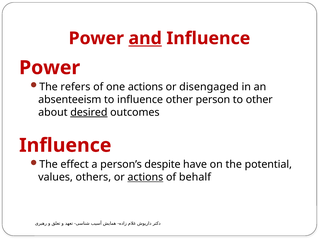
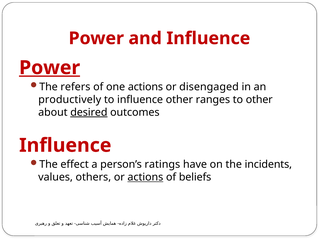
and underline: present -> none
Power at (50, 68) underline: none -> present
absenteeism: absenteeism -> productively
person: person -> ranges
despite: despite -> ratings
potential: potential -> incidents
behalf: behalf -> beliefs
